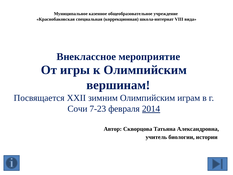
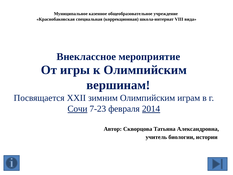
Сочи underline: none -> present
